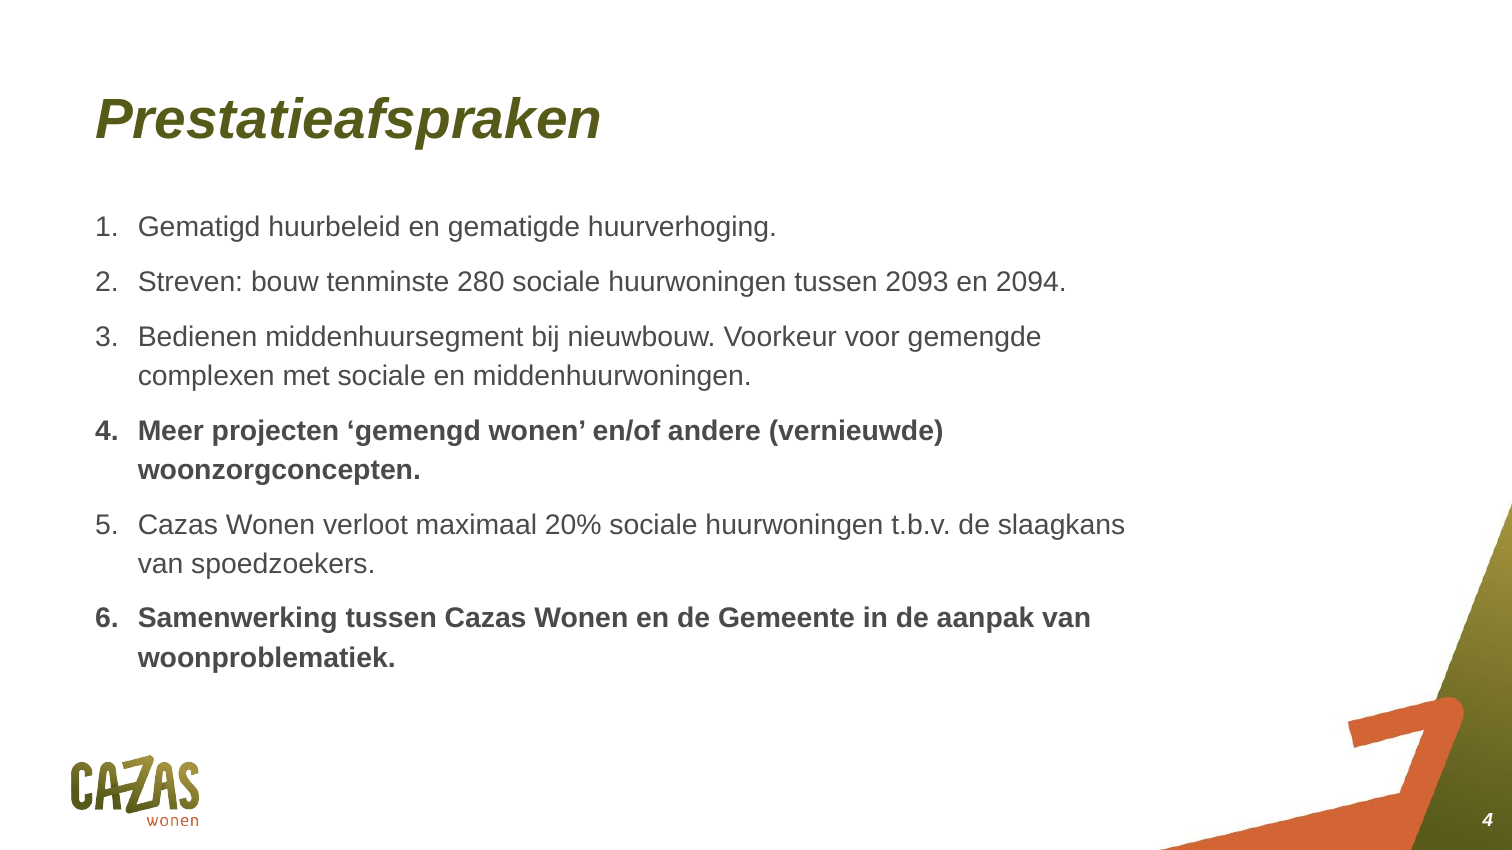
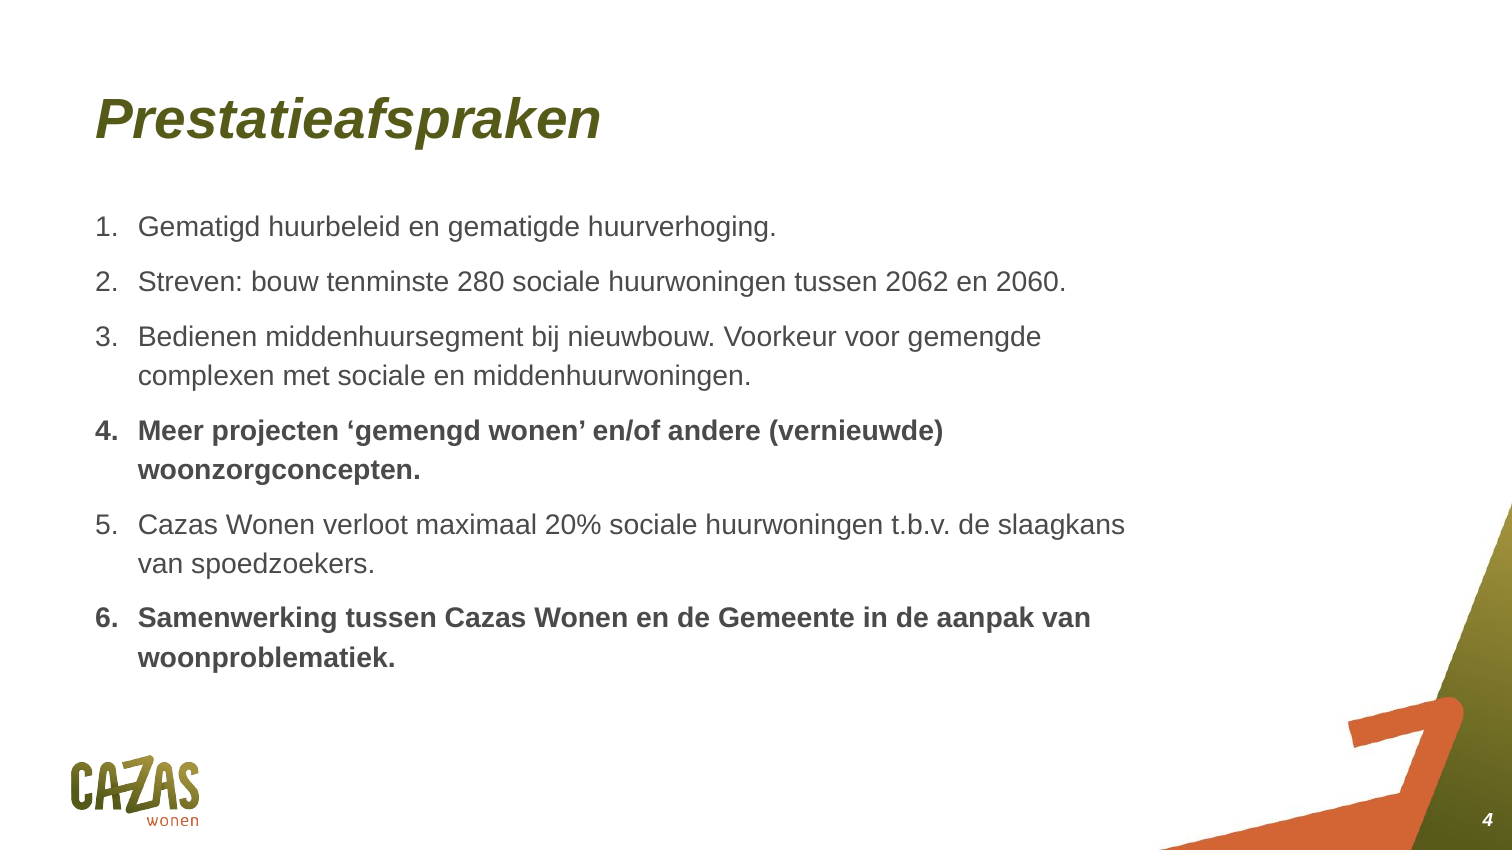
2093: 2093 -> 2062
2094: 2094 -> 2060
